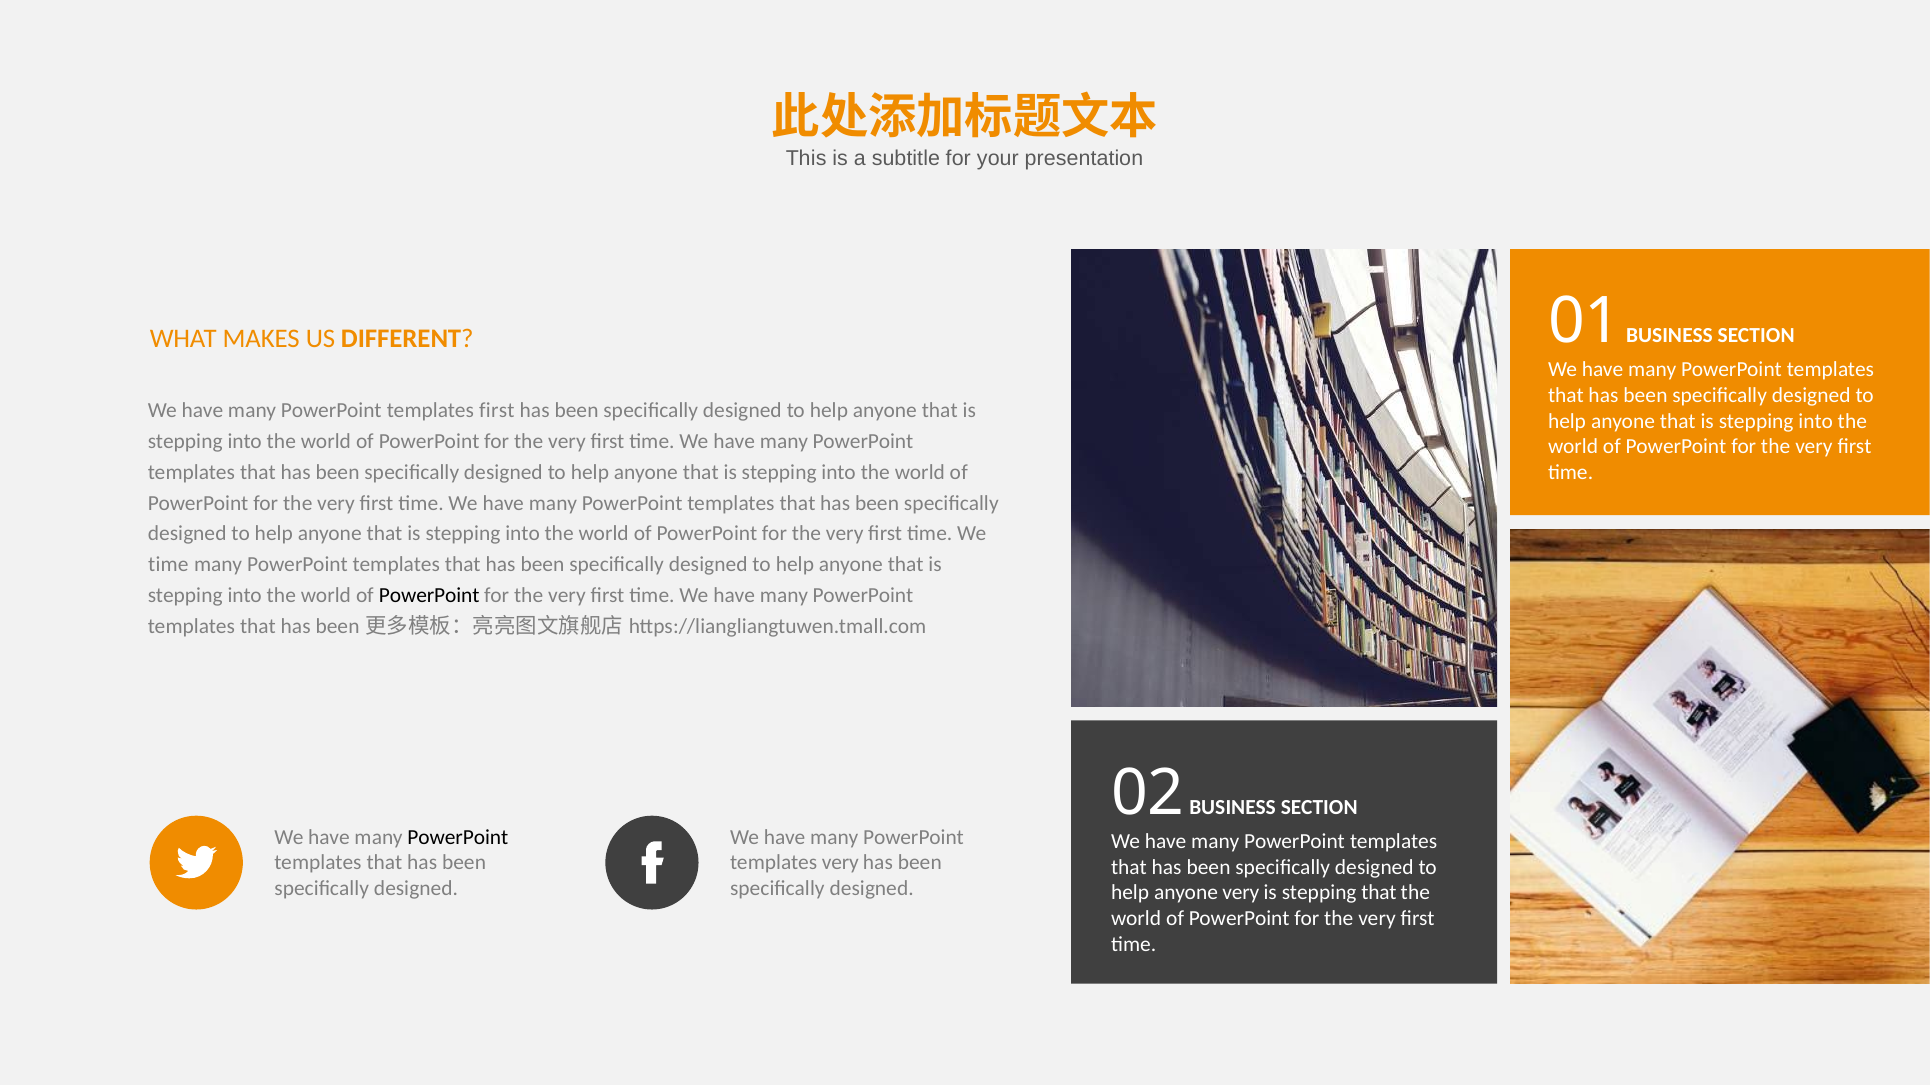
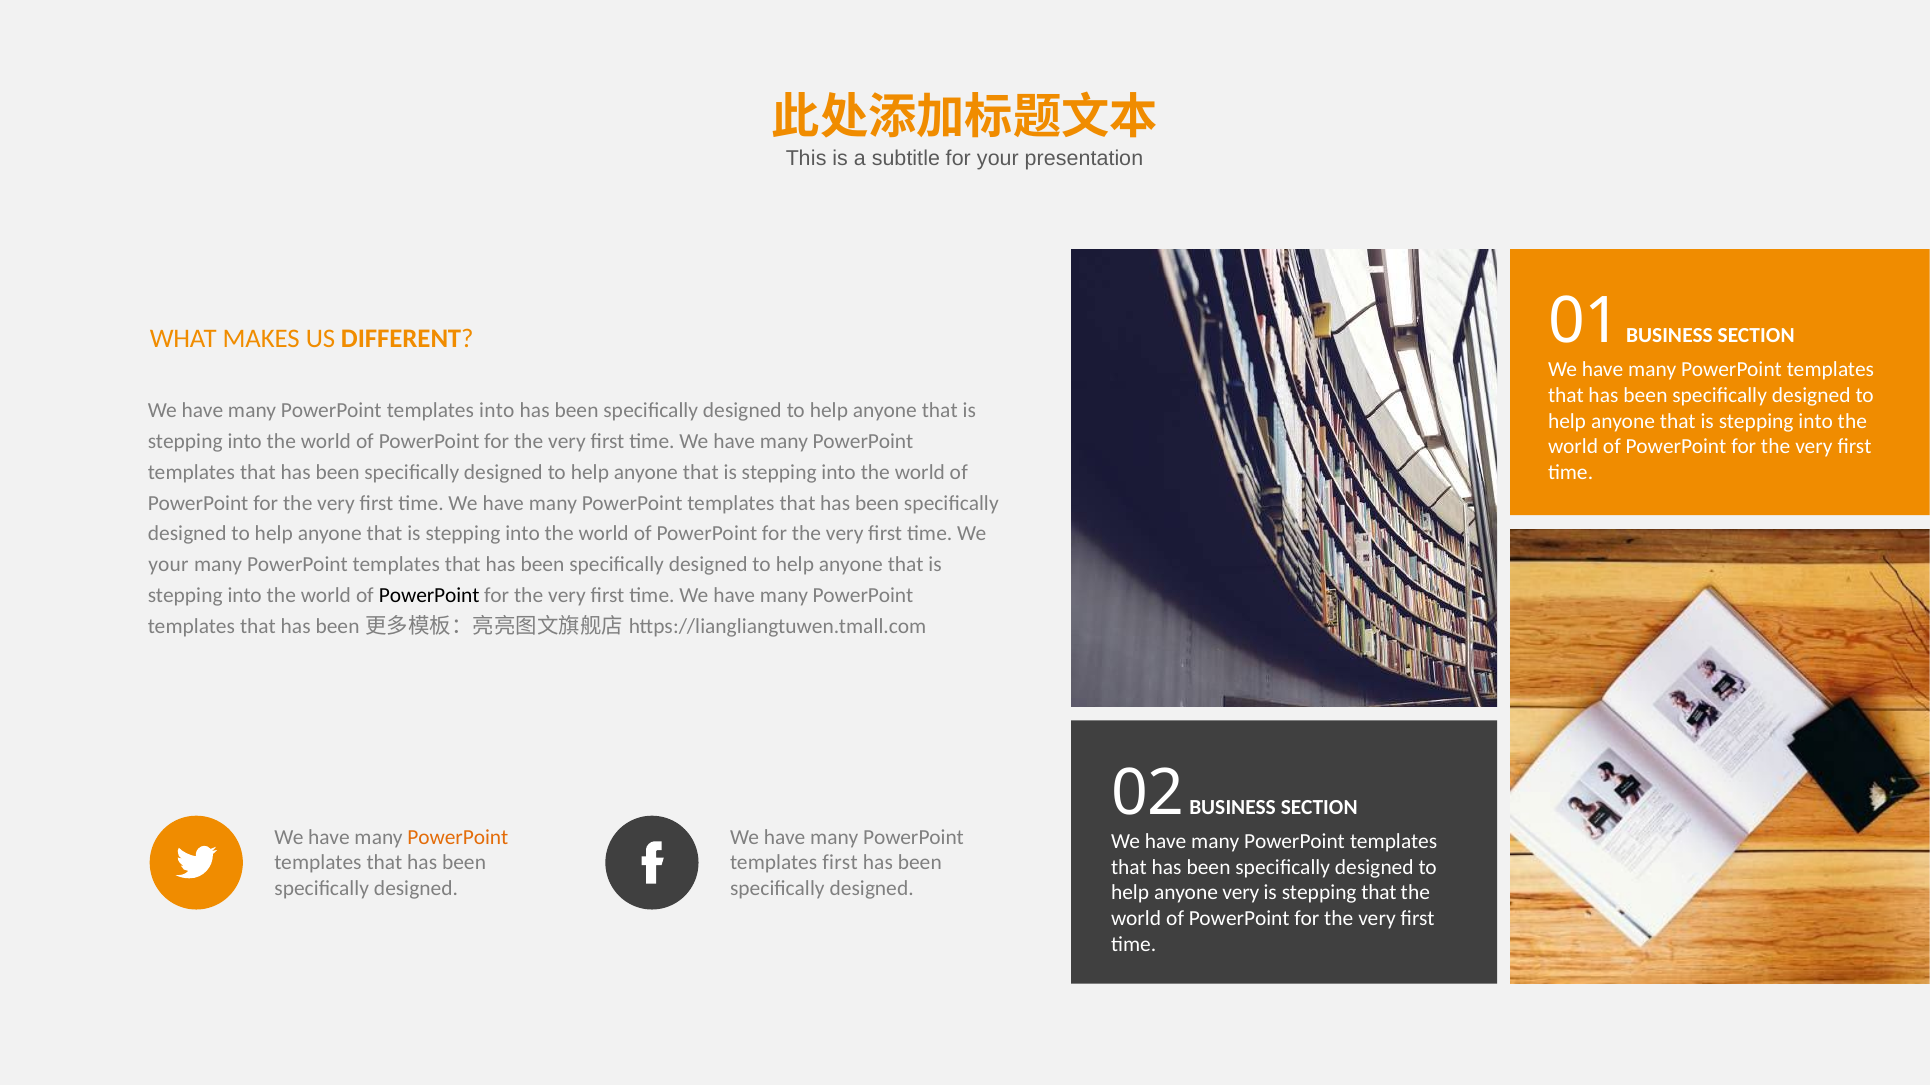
templates first: first -> into
time at (168, 565): time -> your
PowerPoint at (458, 837) colour: black -> orange
templates very: very -> first
